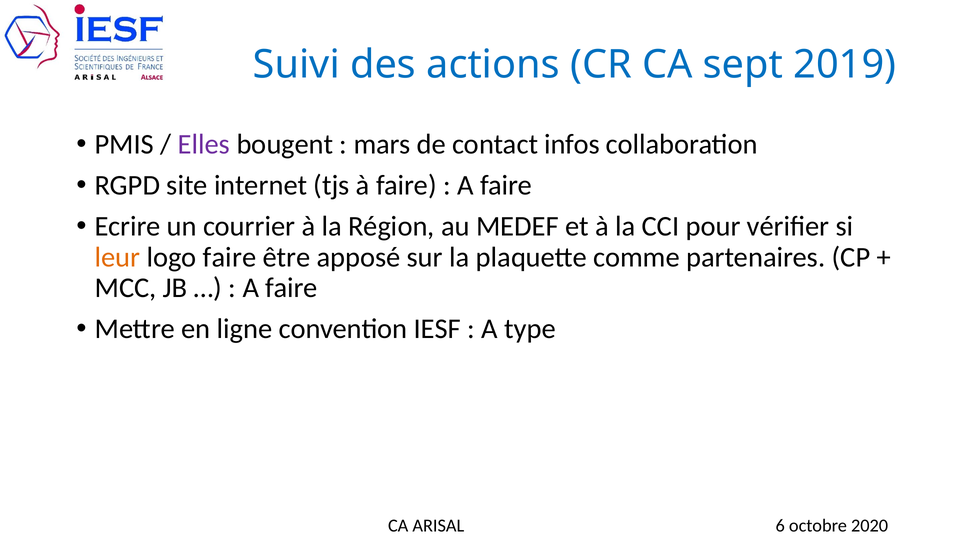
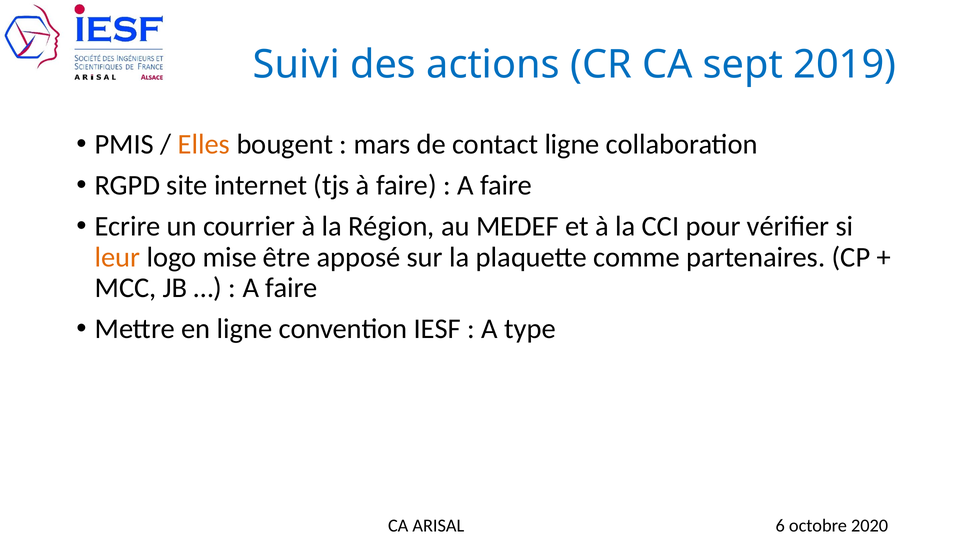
Elles colour: purple -> orange
contact infos: infos -> ligne
logo faire: faire -> mise
